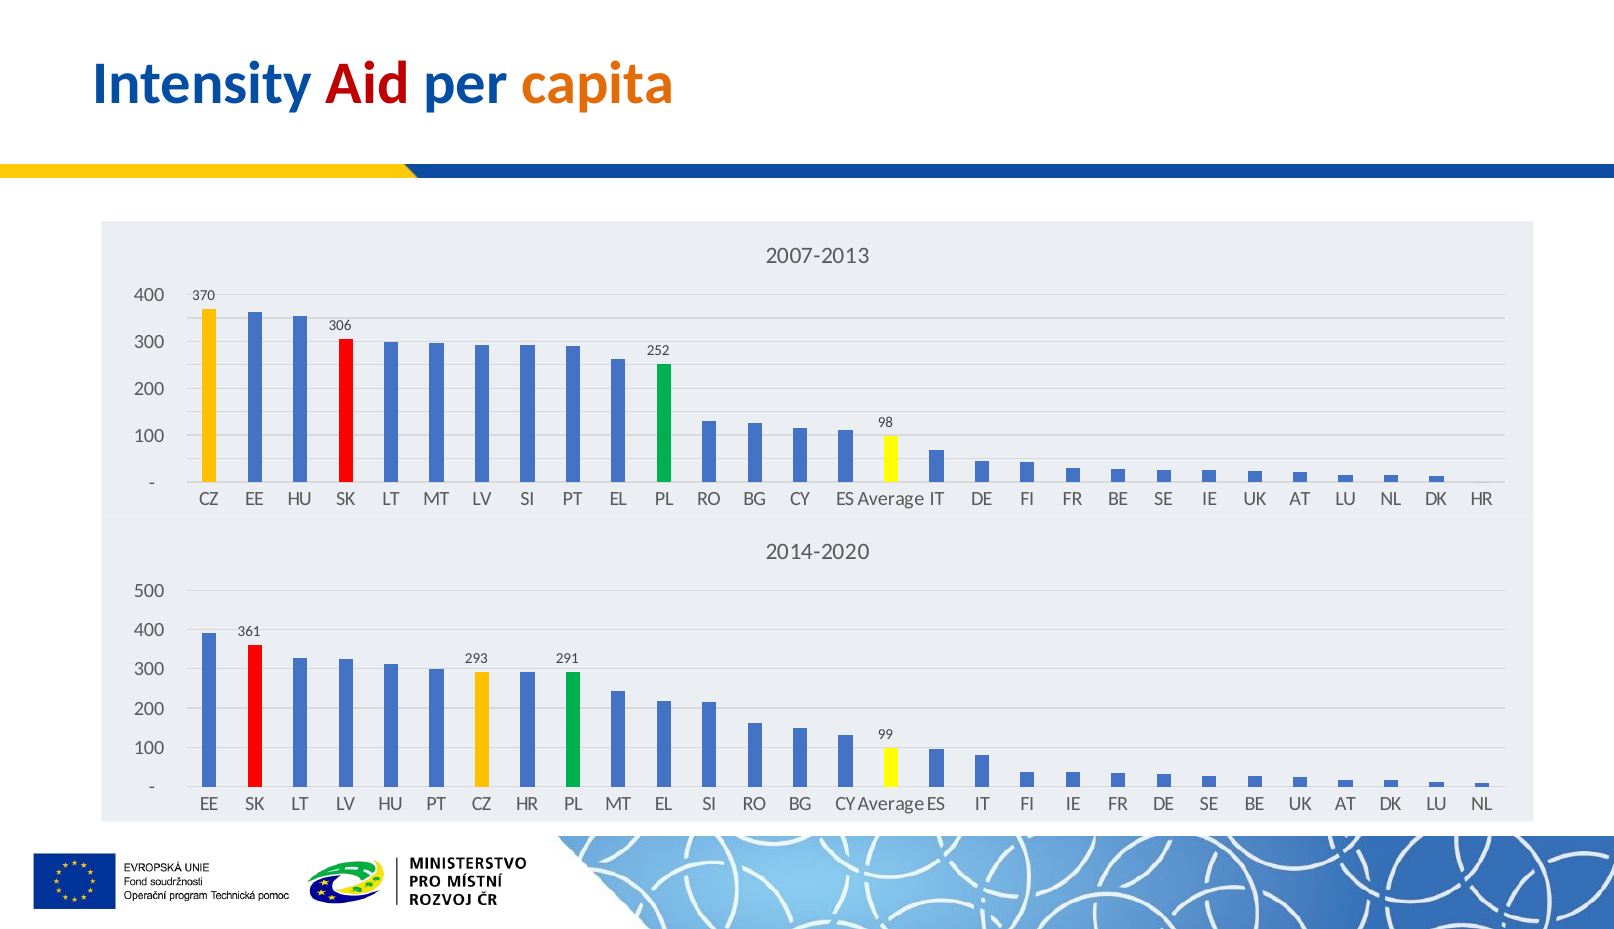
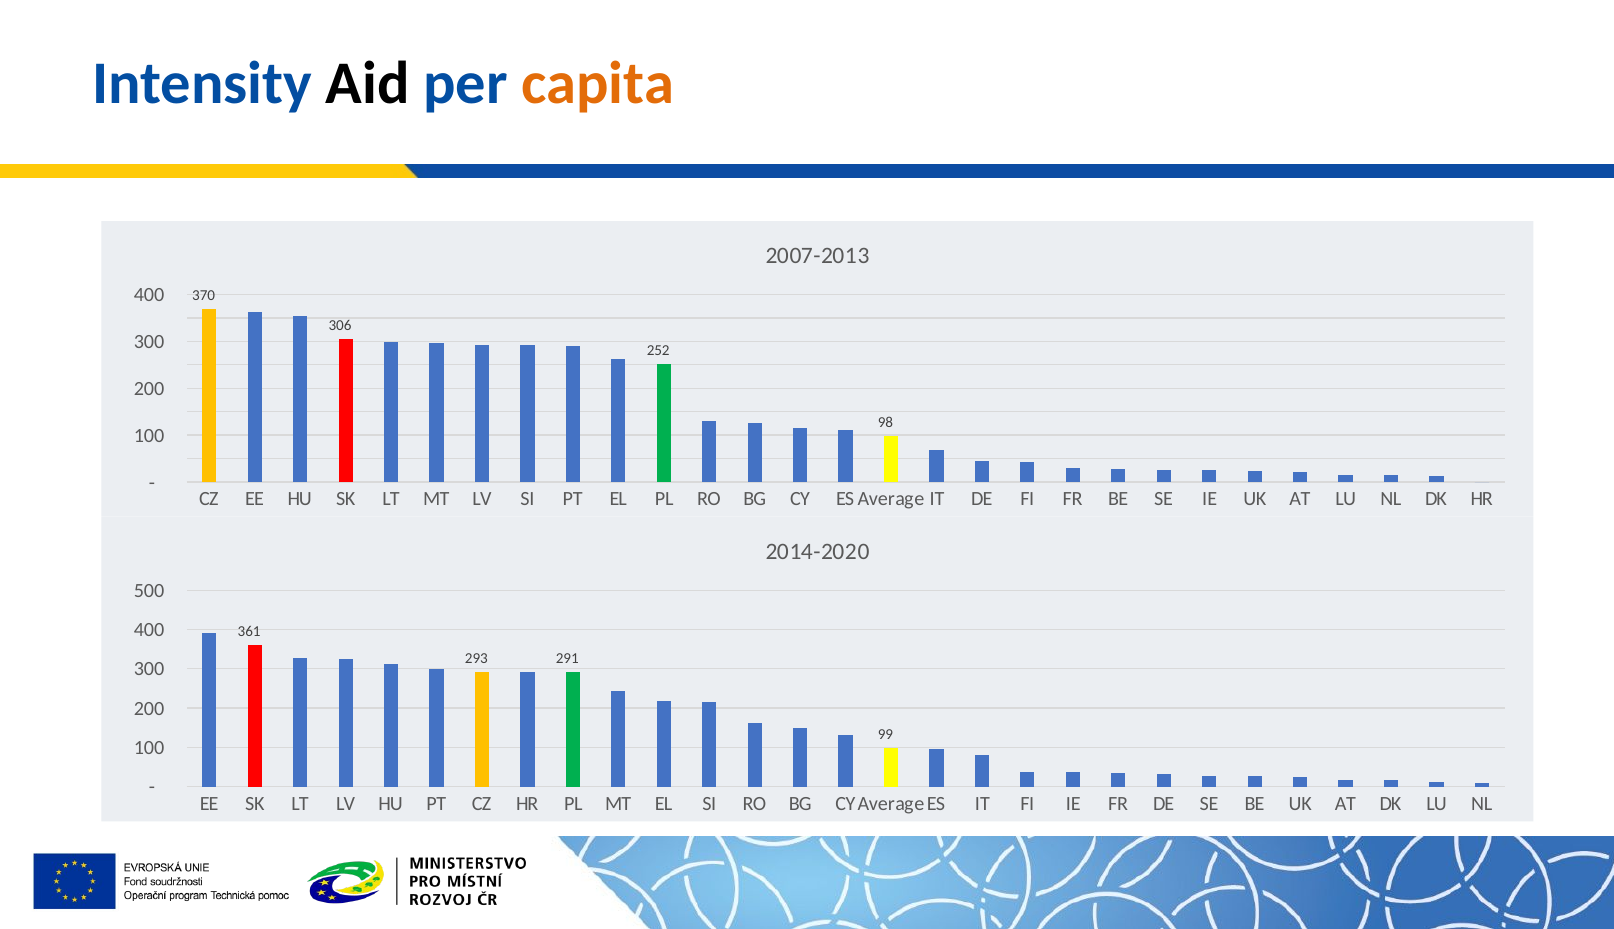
Aid colour: red -> black
